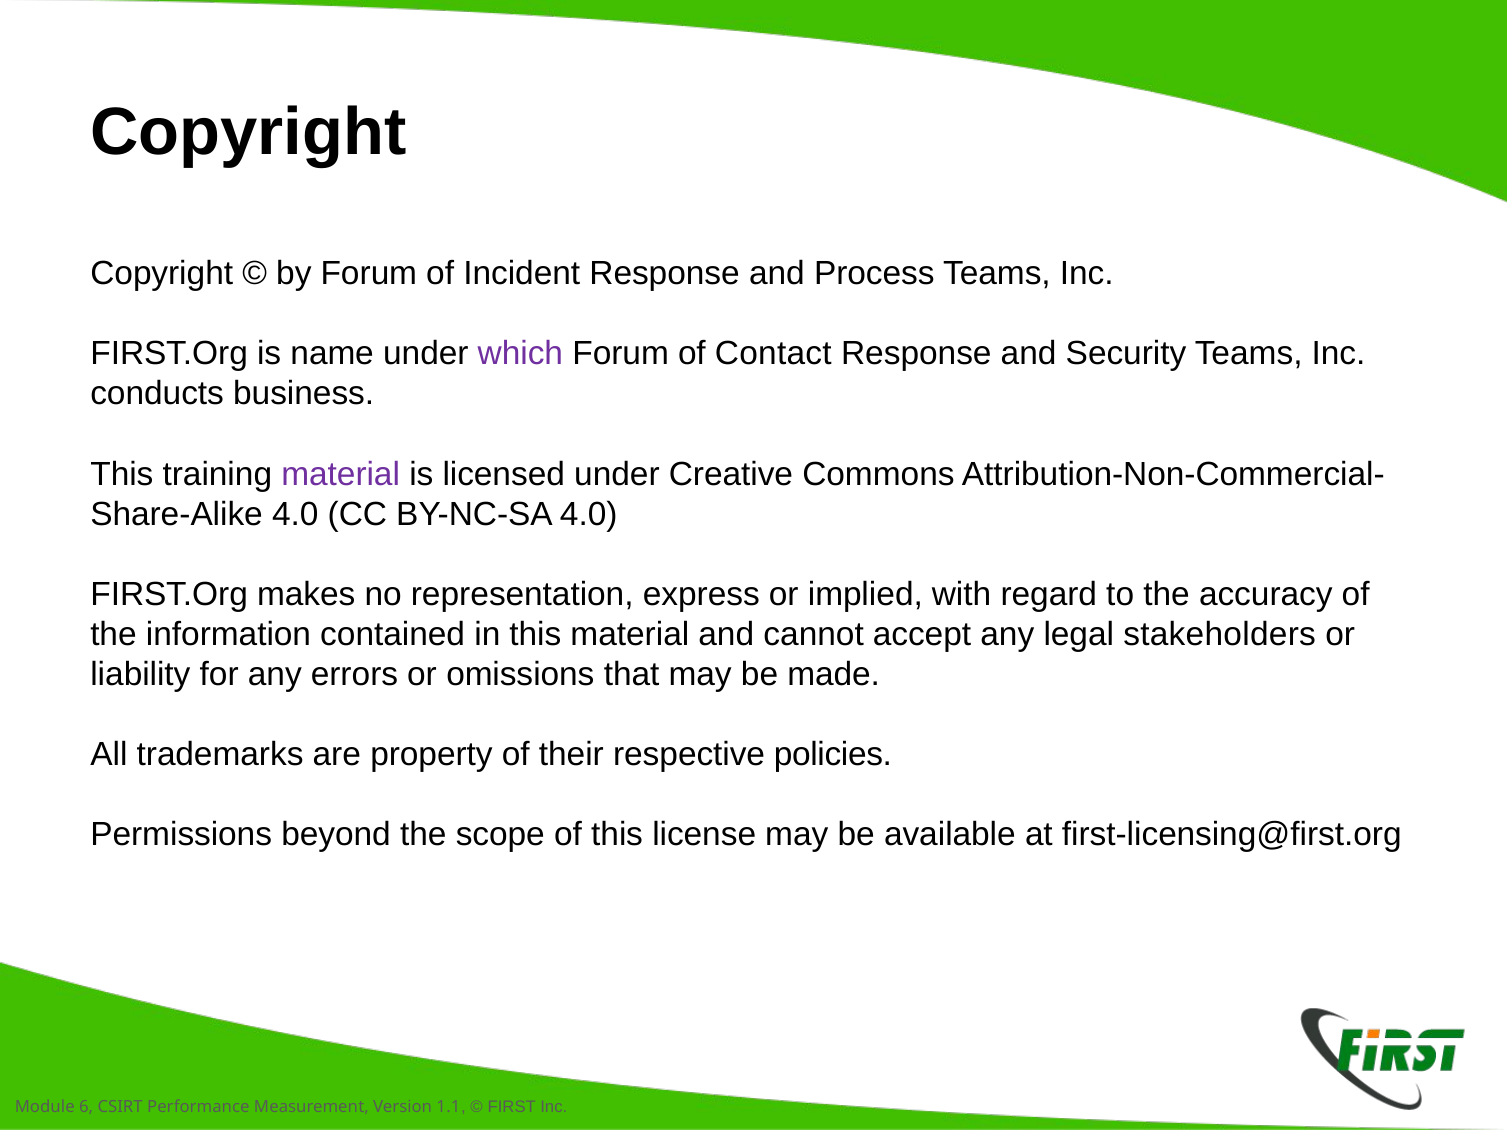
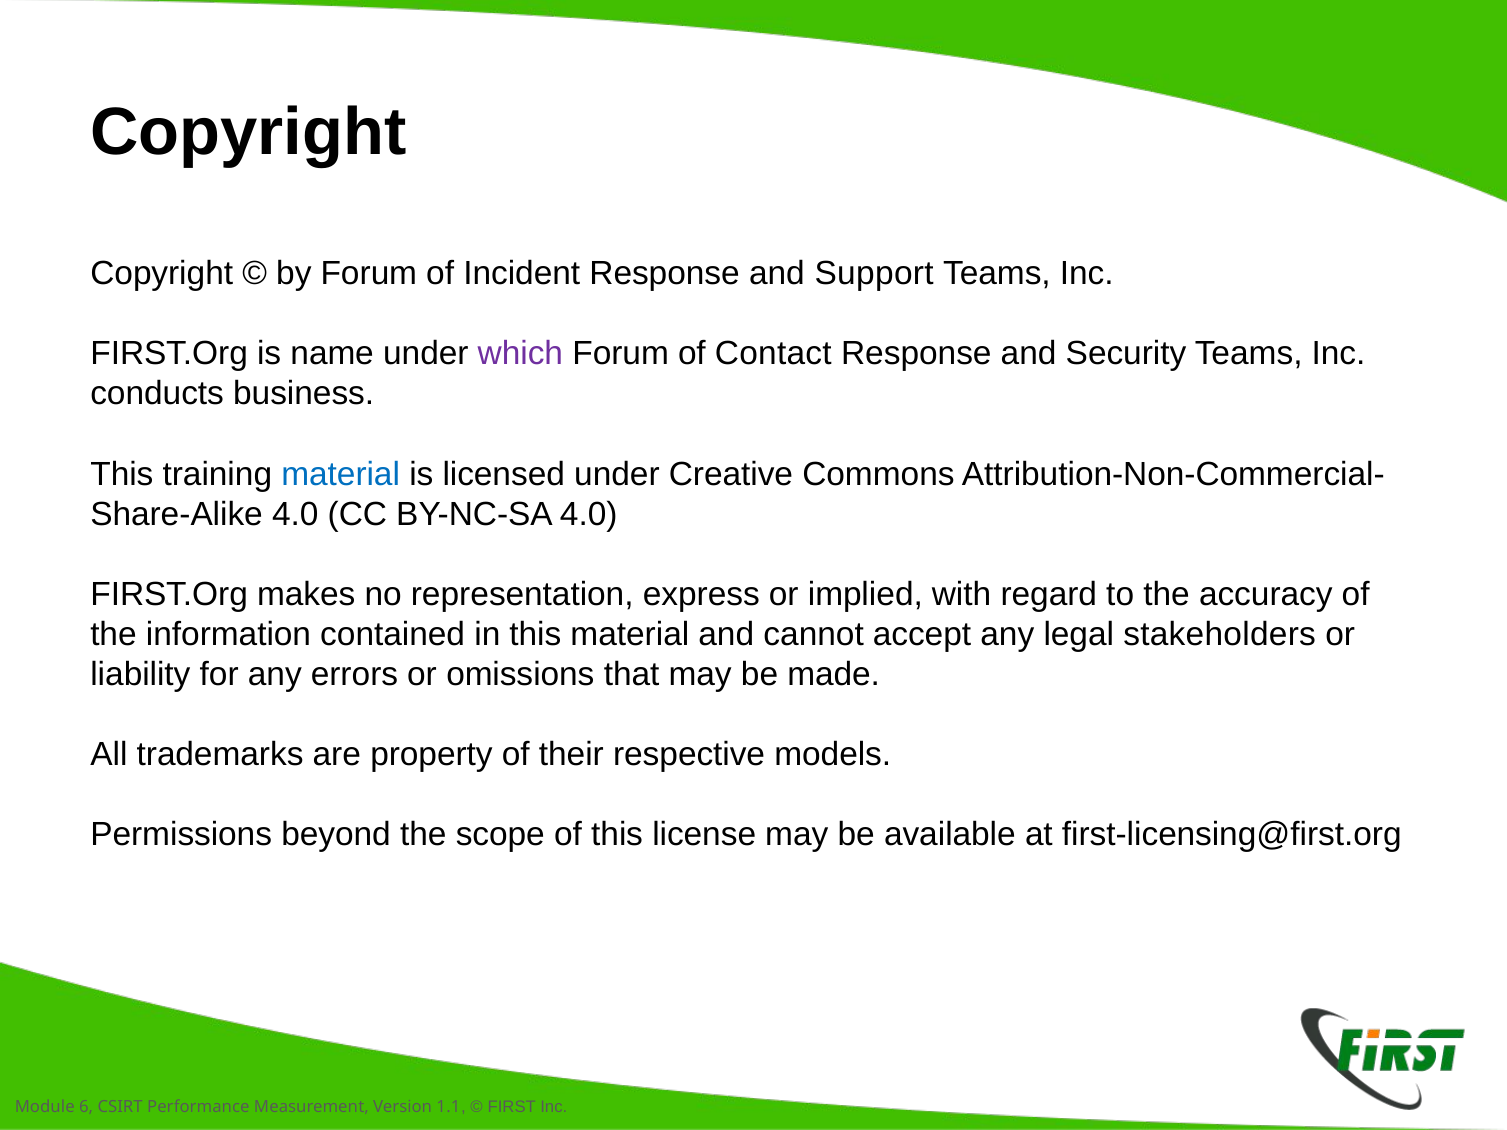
Process: Process -> Support
material at (341, 474) colour: purple -> blue
policies: policies -> models
